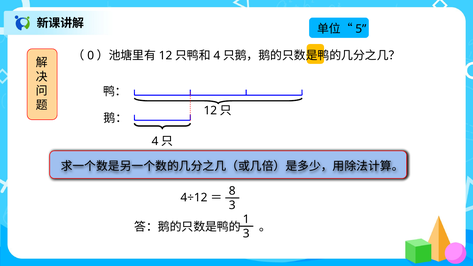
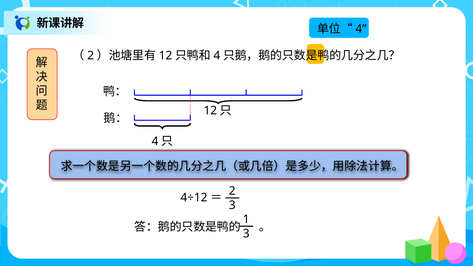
5 at (361, 29): 5 -> 4
0 at (91, 56): 0 -> 2
8 at (232, 191): 8 -> 2
